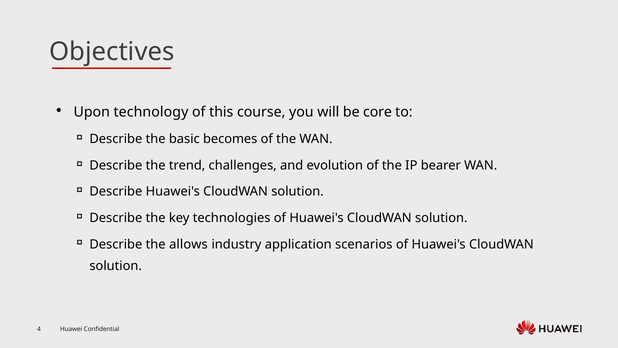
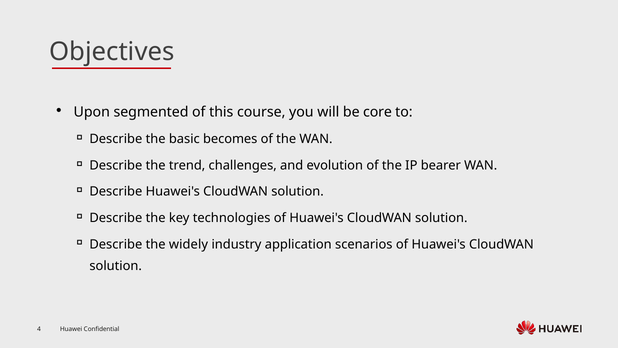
technology: technology -> segmented
allows: allows -> widely
